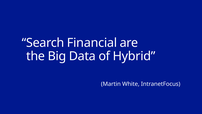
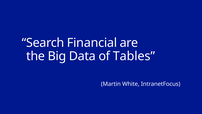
Hybrid: Hybrid -> Tables
